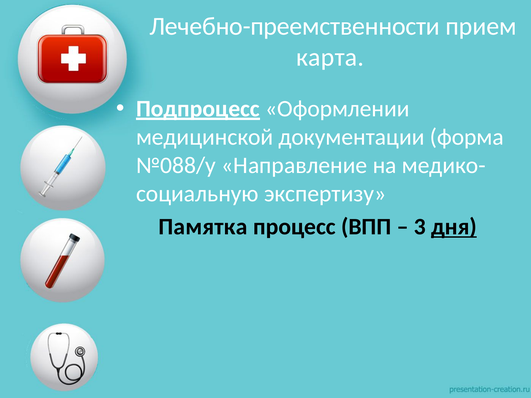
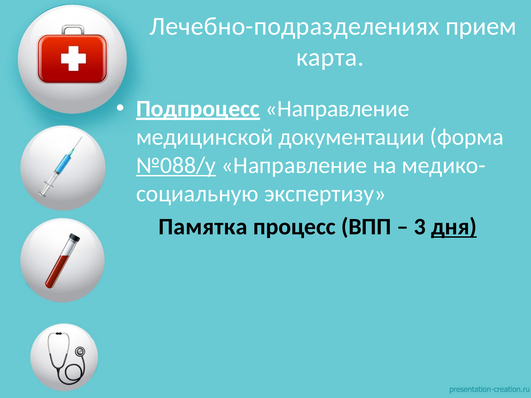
Лечебно-преемственности: Лечебно-преемственности -> Лечебно-подразделениях
Оформлении at (337, 109): Оформлении -> Направление
№088/у underline: none -> present
